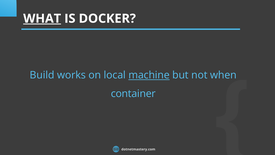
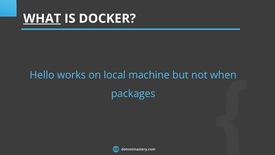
Build: Build -> Hello
machine underline: present -> none
container: container -> packages
